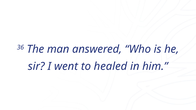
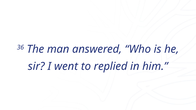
healed: healed -> replied
